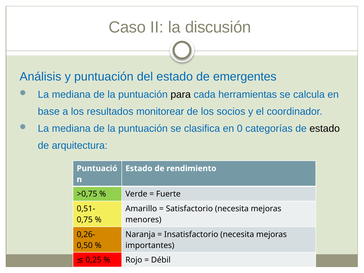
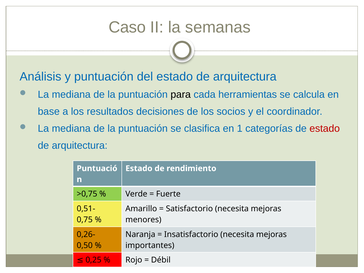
discusión: discusión -> semanas
del estado de emergentes: emergentes -> arquitectura
monitorear: monitorear -> decisiones
0: 0 -> 1
estado at (325, 129) colour: black -> red
